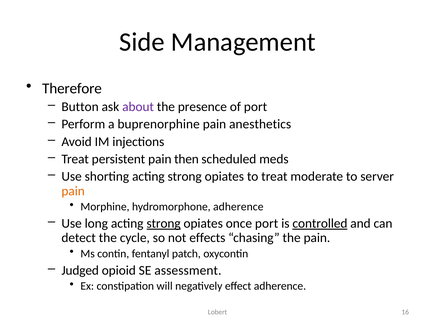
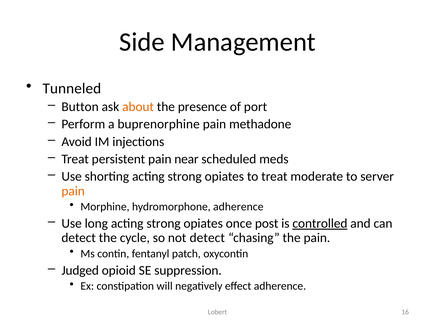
Therefore: Therefore -> Tunneled
about colour: purple -> orange
anesthetics: anesthetics -> methadone
then: then -> near
strong at (164, 223) underline: present -> none
once port: port -> post
not effects: effects -> detect
assessment: assessment -> suppression
